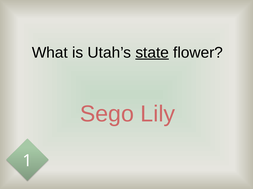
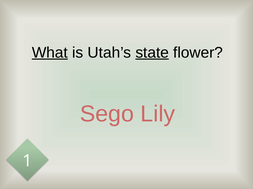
What underline: none -> present
